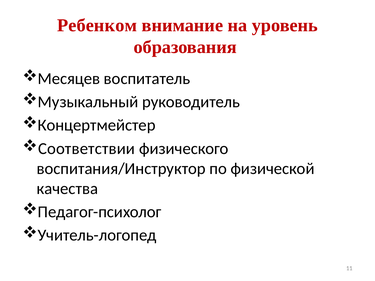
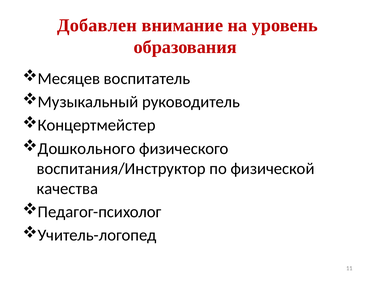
Ребенком: Ребенком -> Добавлен
Соответствии: Соответствии -> Дошкольного
